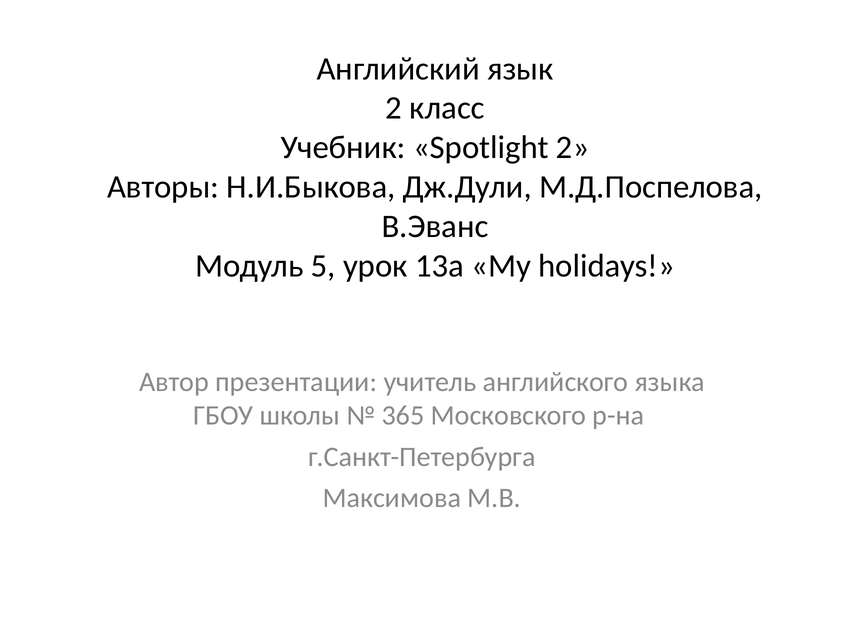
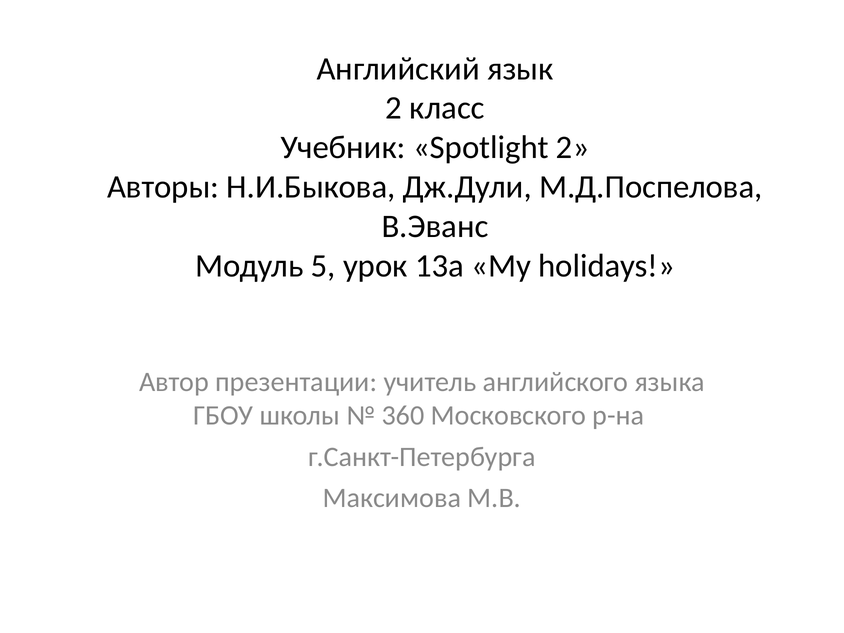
365: 365 -> 360
